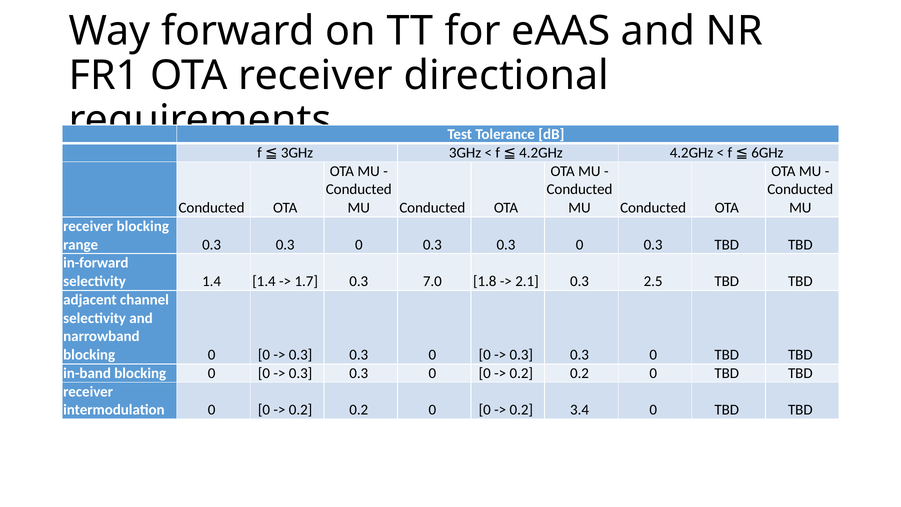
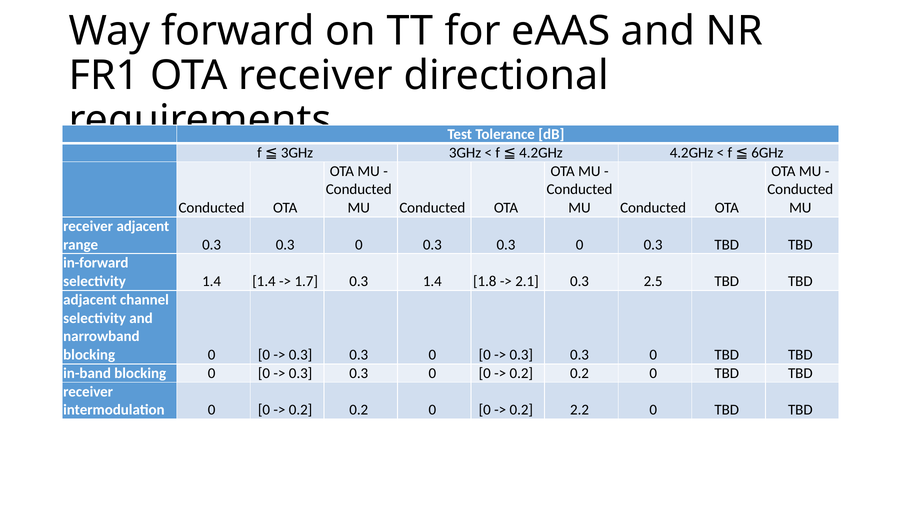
receiver blocking: blocking -> adjacent
0.3 7.0: 7.0 -> 1.4
3.4: 3.4 -> 2.2
